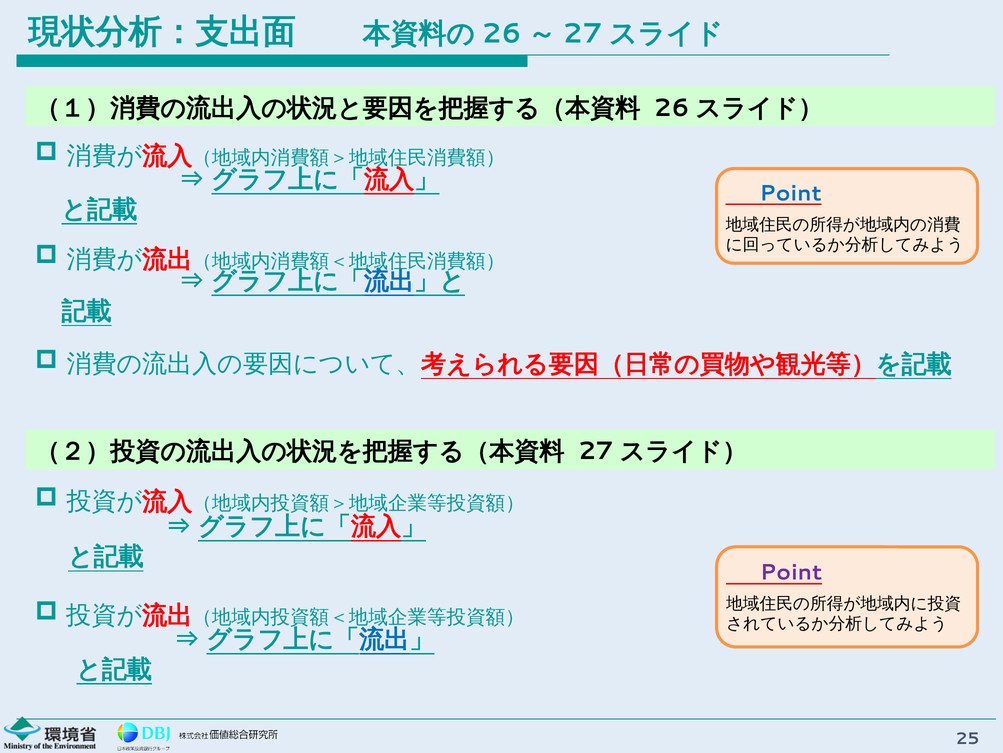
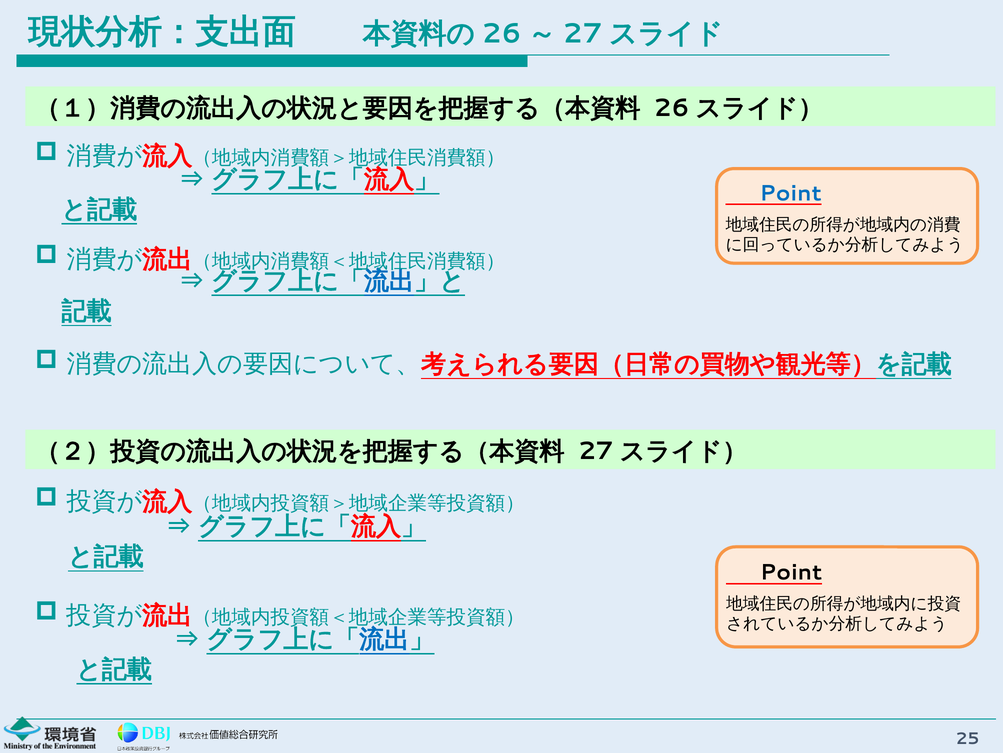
Point at (791, 572) colour: purple -> black
